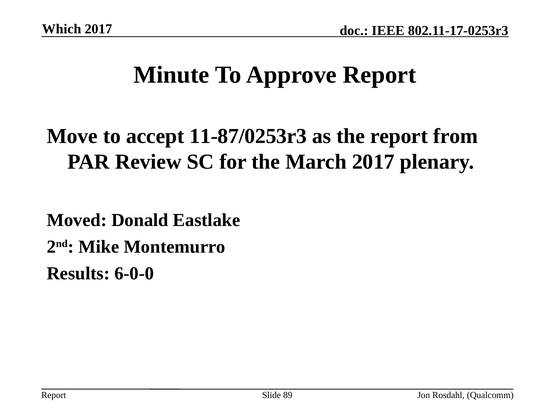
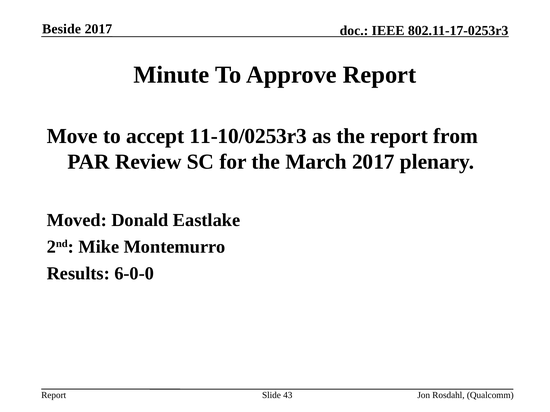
Which: Which -> Beside
11-87/0253r3: 11-87/0253r3 -> 11-10/0253r3
89: 89 -> 43
